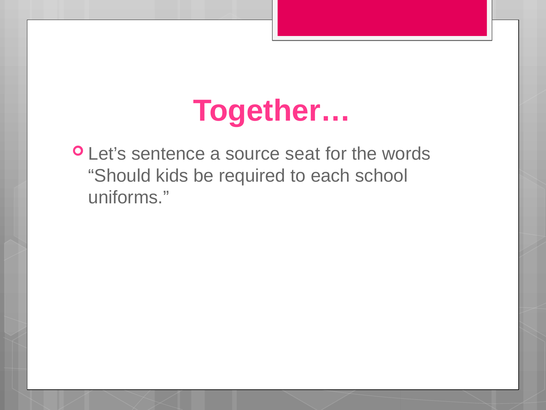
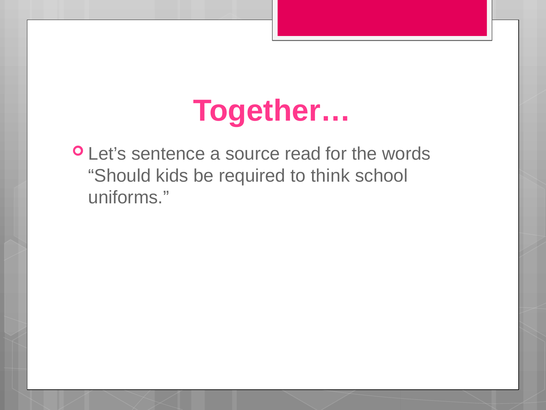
seat: seat -> read
each: each -> think
